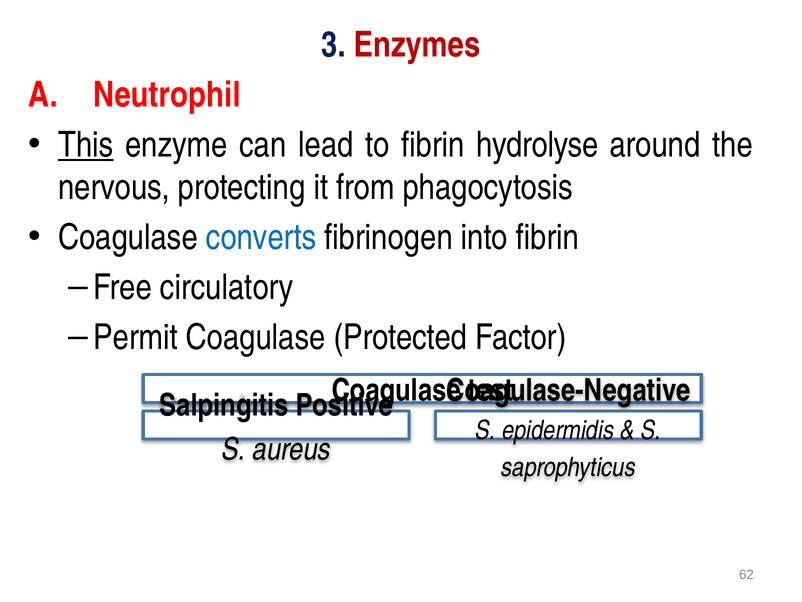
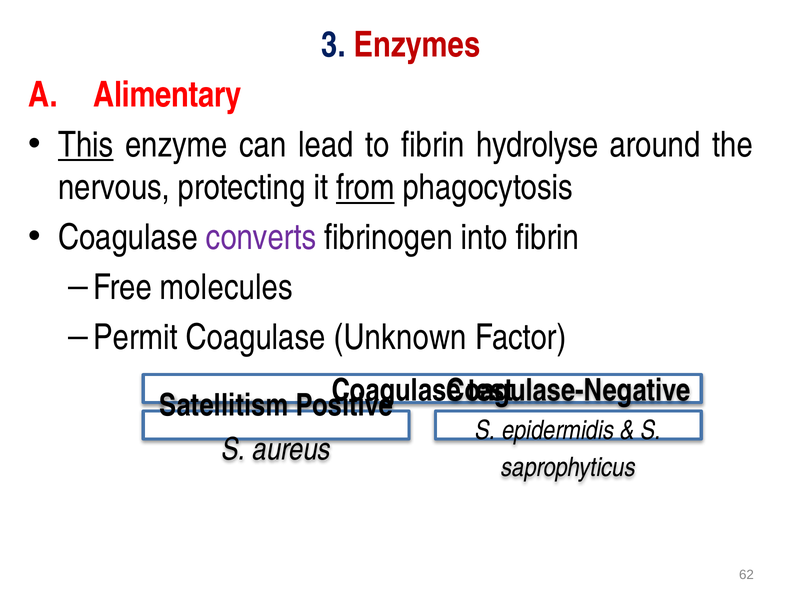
Neutrophil: Neutrophil -> Alimentary
from underline: none -> present
converts colour: blue -> purple
circulatory: circulatory -> molecules
Protected: Protected -> Unknown
Salpingitis: Salpingitis -> Satellitism
